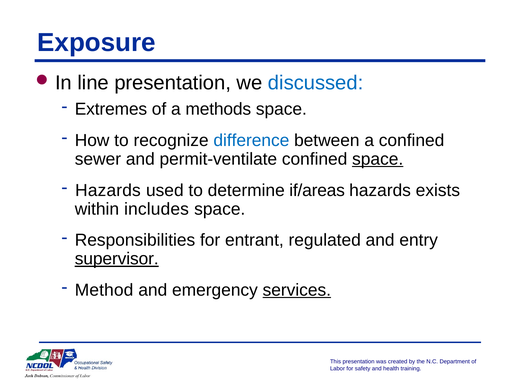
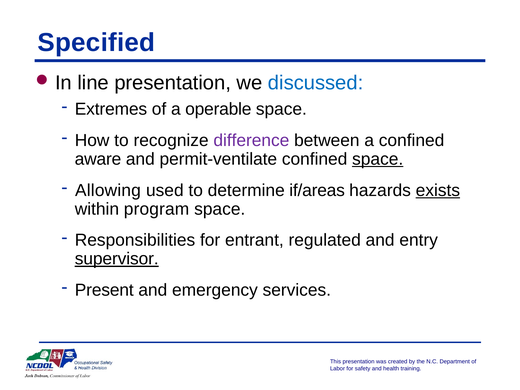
Exposure: Exposure -> Specified
methods: methods -> operable
difference colour: blue -> purple
sewer: sewer -> aware
Hazards at (108, 190): Hazards -> Allowing
exists underline: none -> present
includes: includes -> program
Method: Method -> Present
services underline: present -> none
